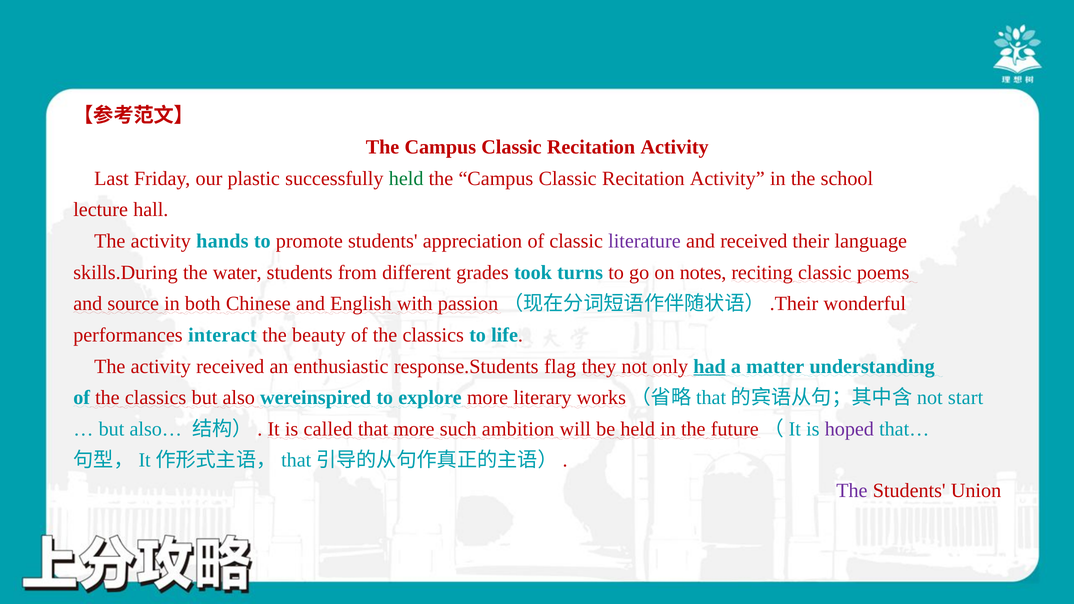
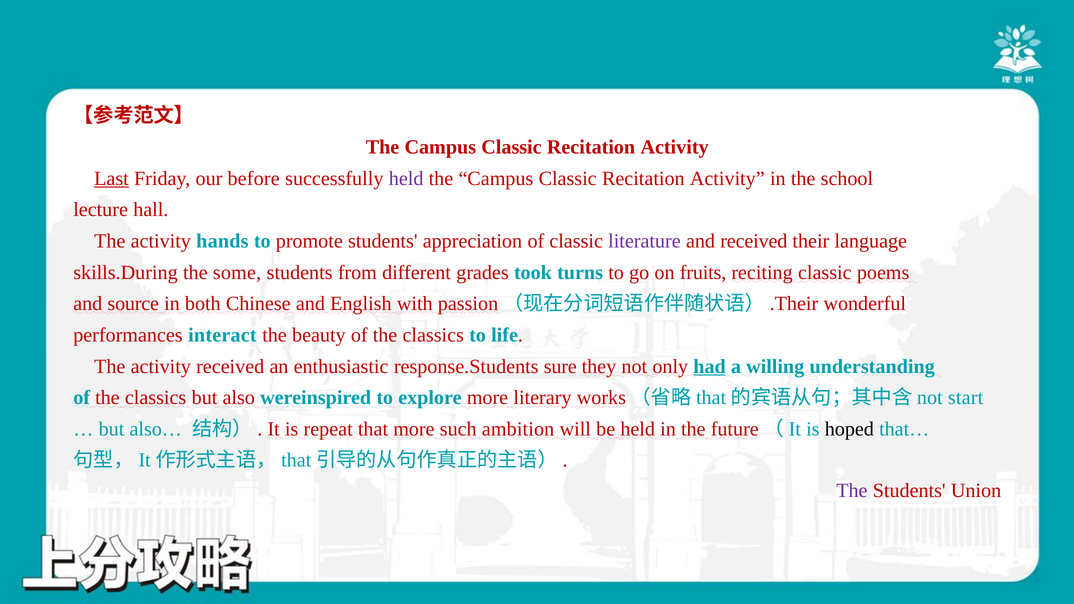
Last underline: none -> present
plastic: plastic -> before
held at (406, 178) colour: green -> purple
water: water -> some
notes: notes -> fruits
flag: flag -> sure
matter: matter -> willing
called: called -> repeat
hoped colour: purple -> black
